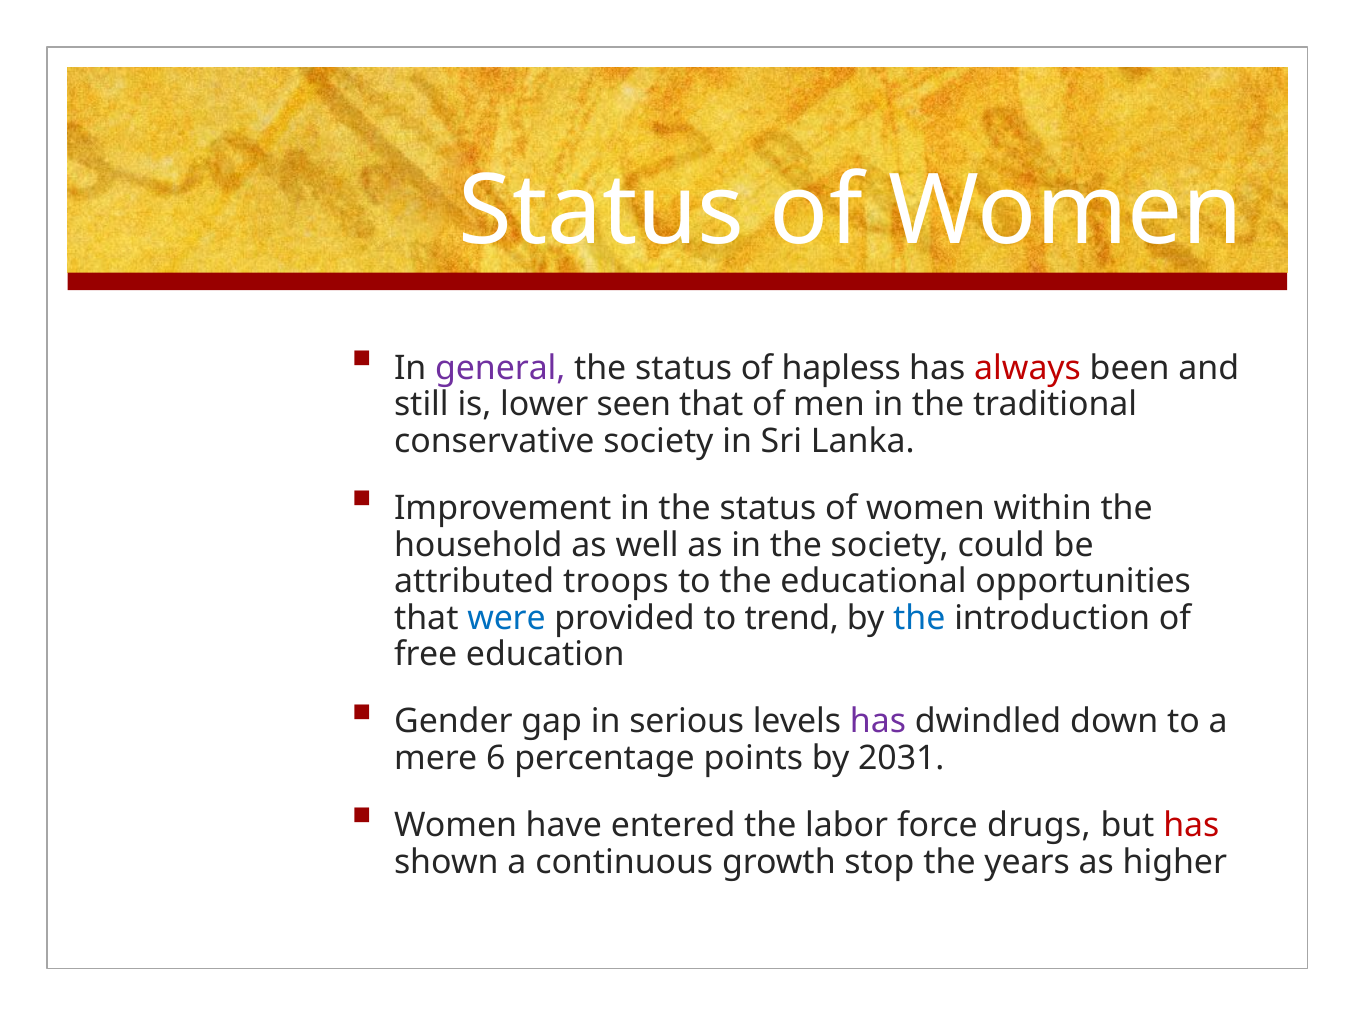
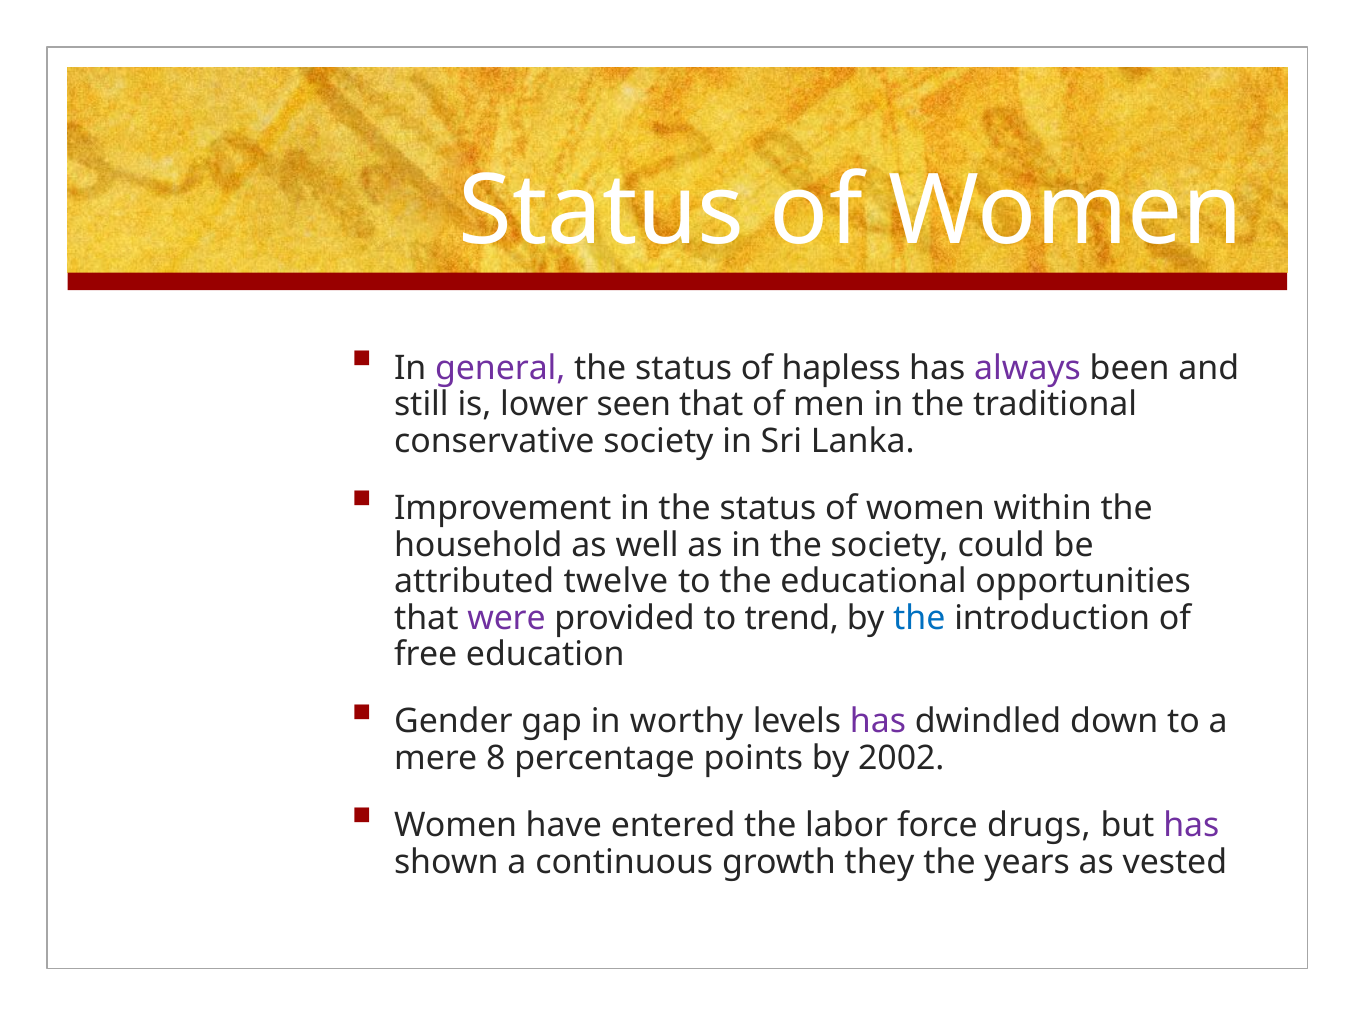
always colour: red -> purple
troops: troops -> twelve
were colour: blue -> purple
serious: serious -> worthy
6: 6 -> 8
2031: 2031 -> 2002
has at (1191, 826) colour: red -> purple
stop: stop -> they
higher: higher -> vested
